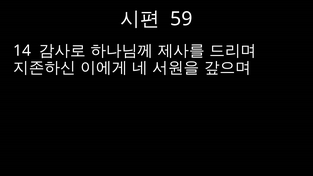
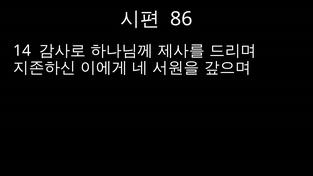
59: 59 -> 86
